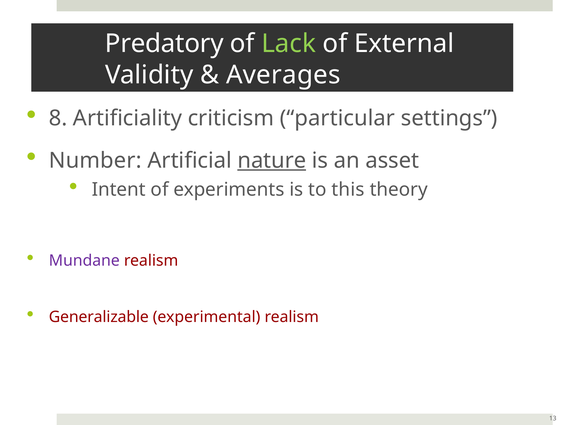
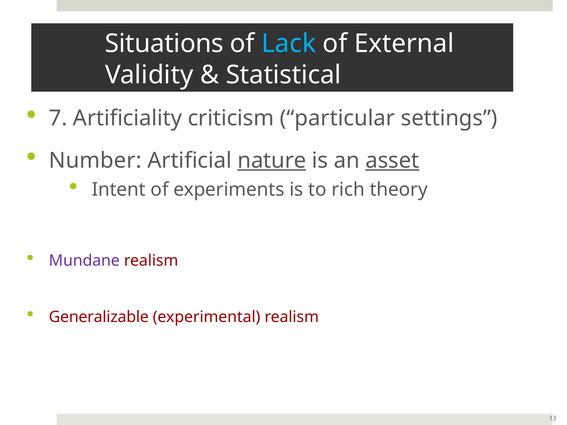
Predatory: Predatory -> Situations
Lack colour: light green -> light blue
Averages: Averages -> Statistical
8: 8 -> 7
asset underline: none -> present
this: this -> rich
